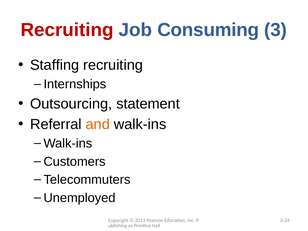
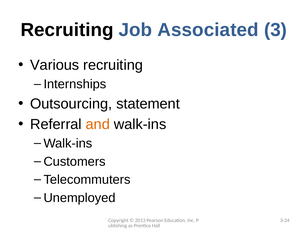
Recruiting at (67, 30) colour: red -> black
Consuming: Consuming -> Associated
Staffing: Staffing -> Various
